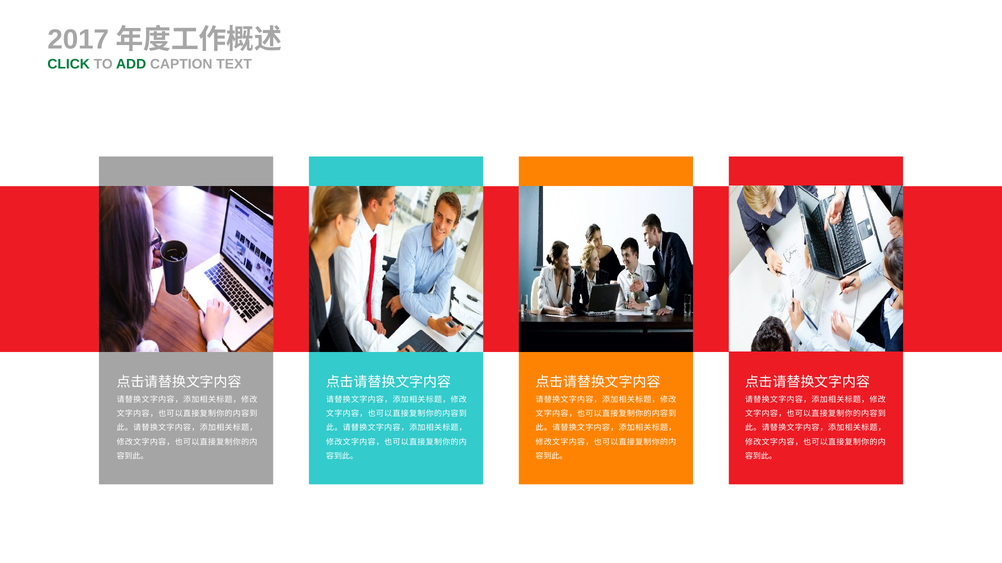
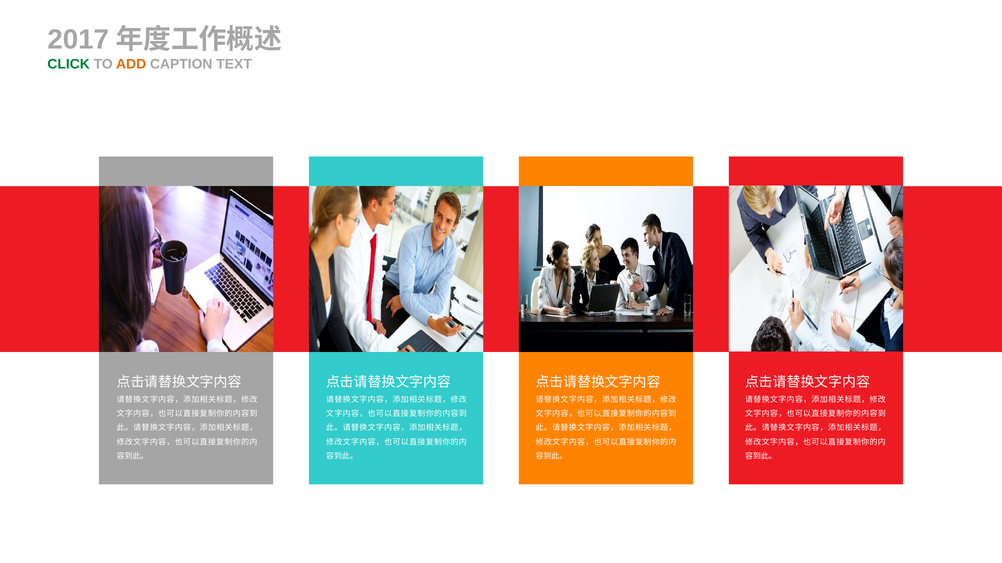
ADD colour: green -> orange
